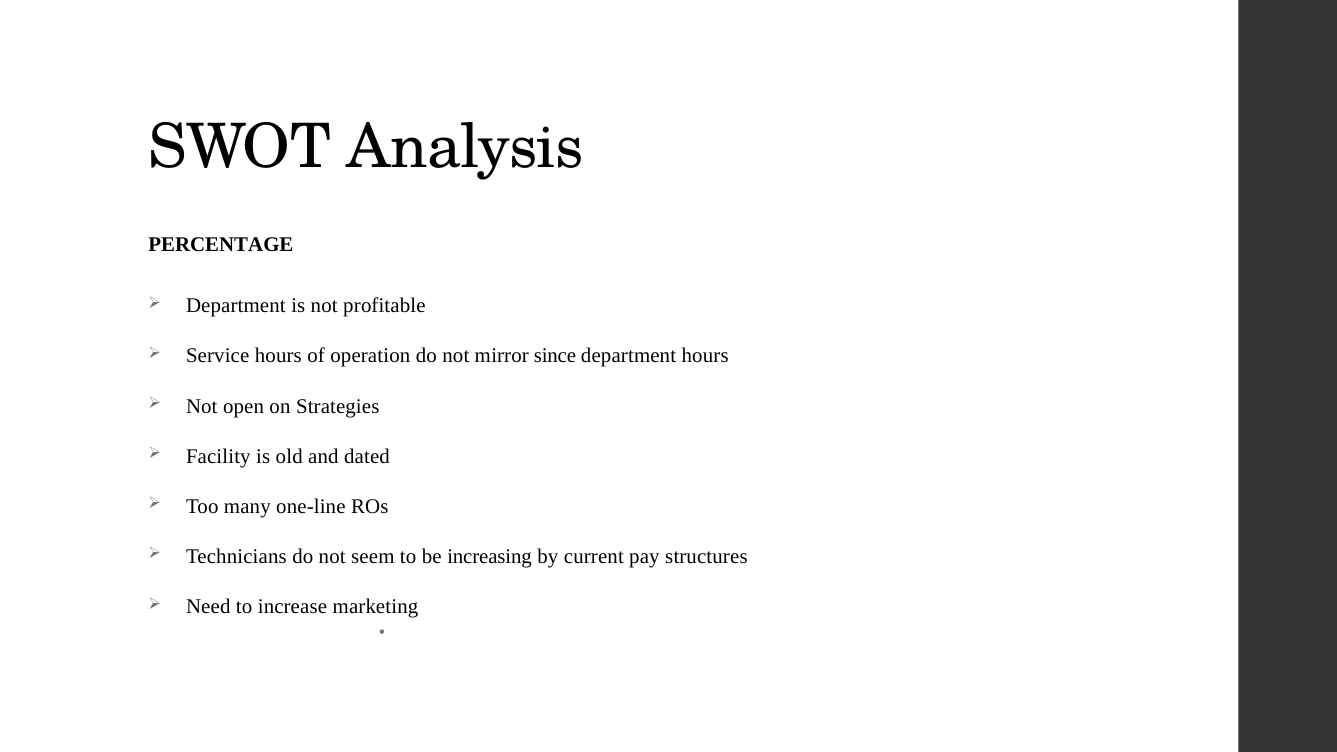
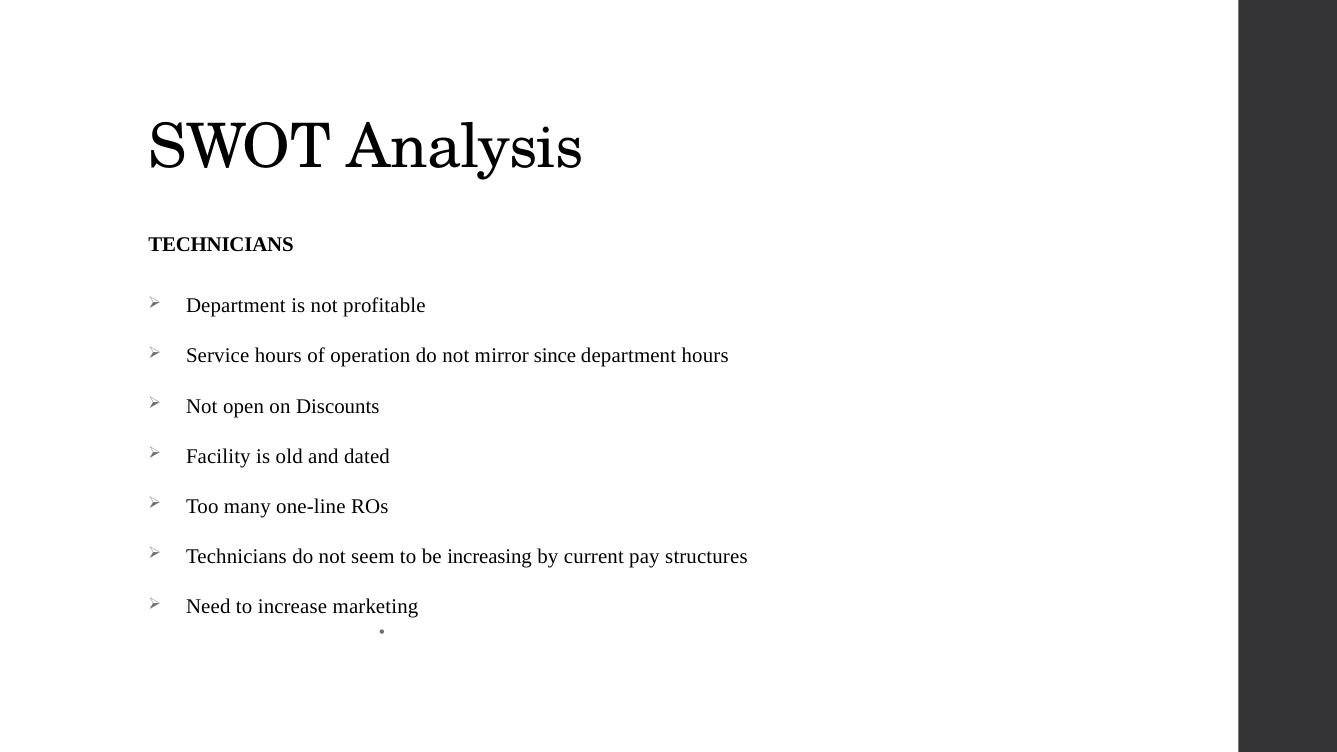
PERCENTAGE at (221, 245): PERCENTAGE -> TECHNICIANS
Strategies: Strategies -> Discounts
